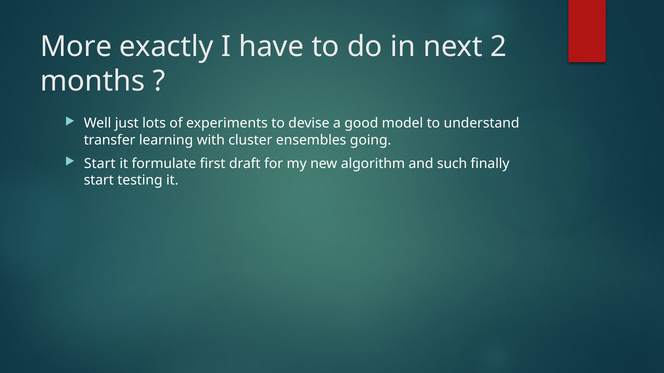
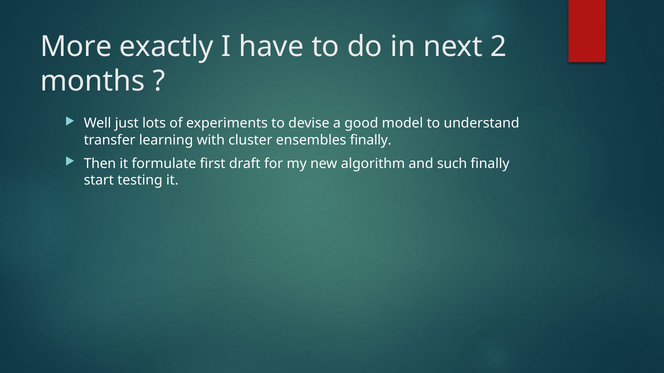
ensembles going: going -> finally
Start at (100, 164): Start -> Then
